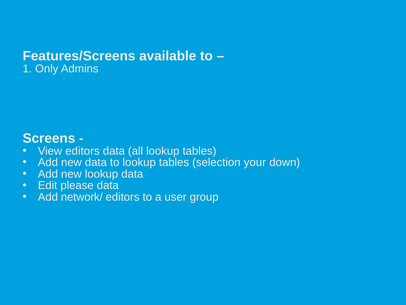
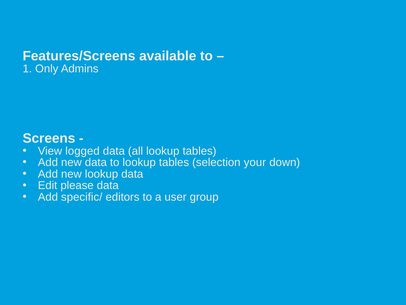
View editors: editors -> logged
network/: network/ -> specific/
